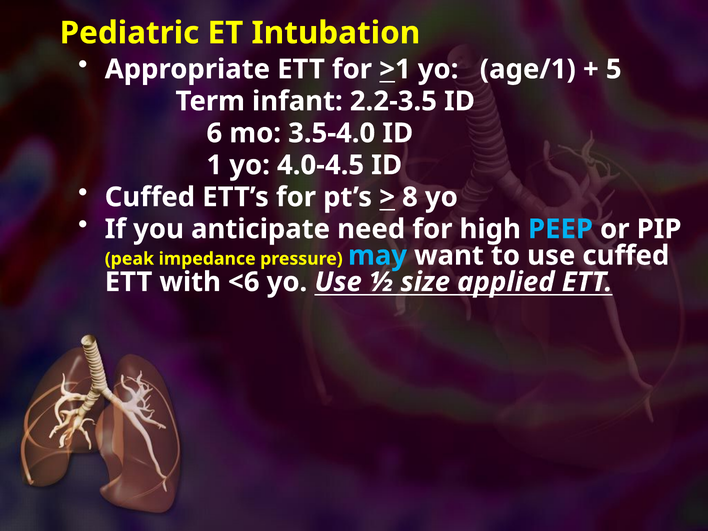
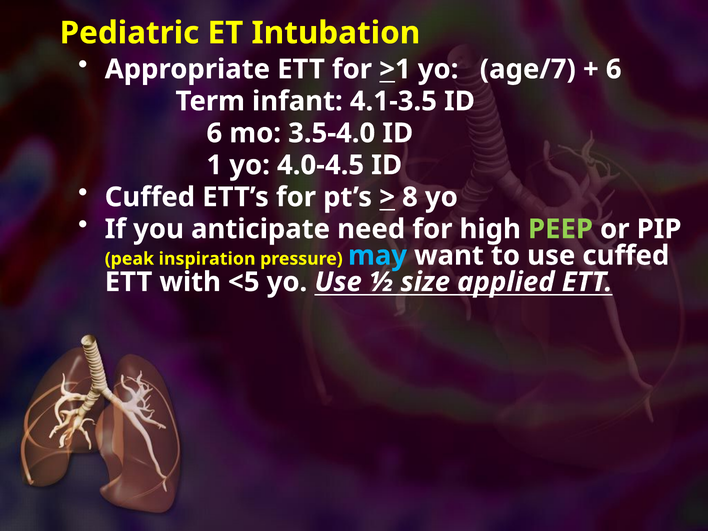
age/1: age/1 -> age/7
5 at (614, 69): 5 -> 6
2.2-3.5: 2.2-3.5 -> 4.1-3.5
PEEP colour: light blue -> light green
impedance: impedance -> inspiration
<6: <6 -> <5
